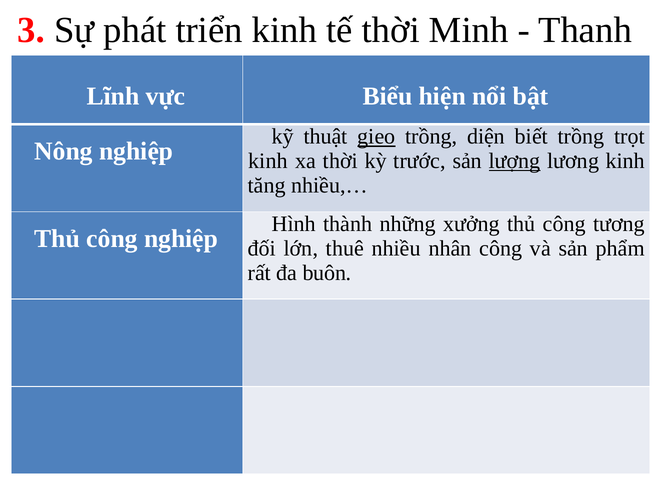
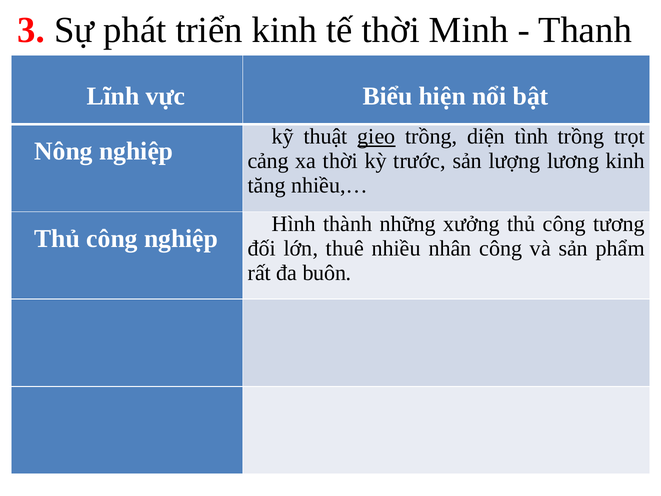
biết: biết -> tình
kinh at (268, 161): kinh -> cảng
lượng underline: present -> none
